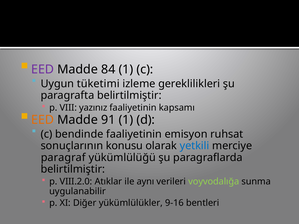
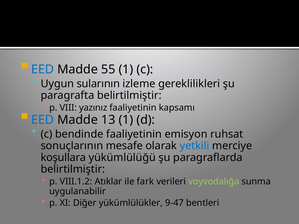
EED at (43, 69) colour: purple -> blue
84: 84 -> 55
tüketimi: tüketimi -> sularının
EED at (43, 120) colour: orange -> blue
91: 91 -> 13
konusu: konusu -> mesafe
paragraf: paragraf -> koşullara
VIII.2.0: VIII.2.0 -> VIII.1.2
aynı: aynı -> fark
9-16: 9-16 -> 9-47
